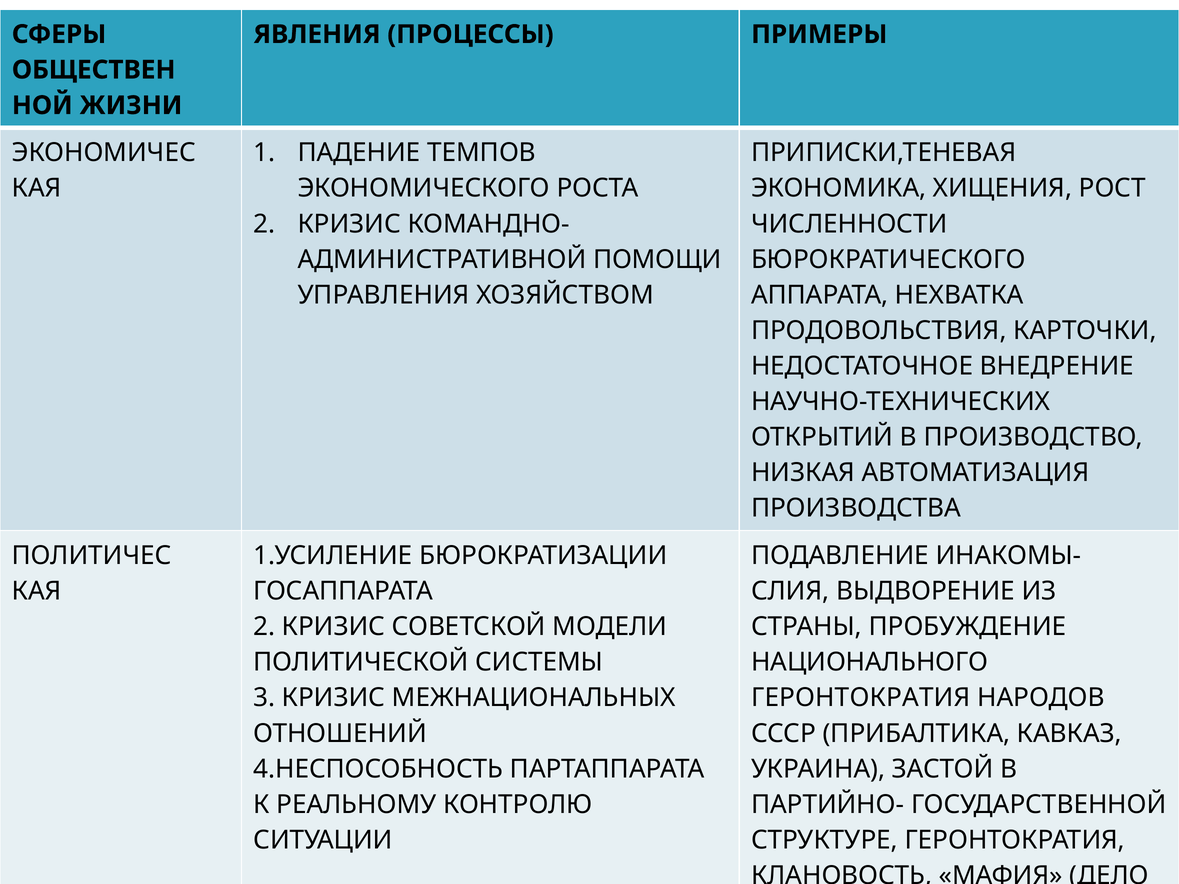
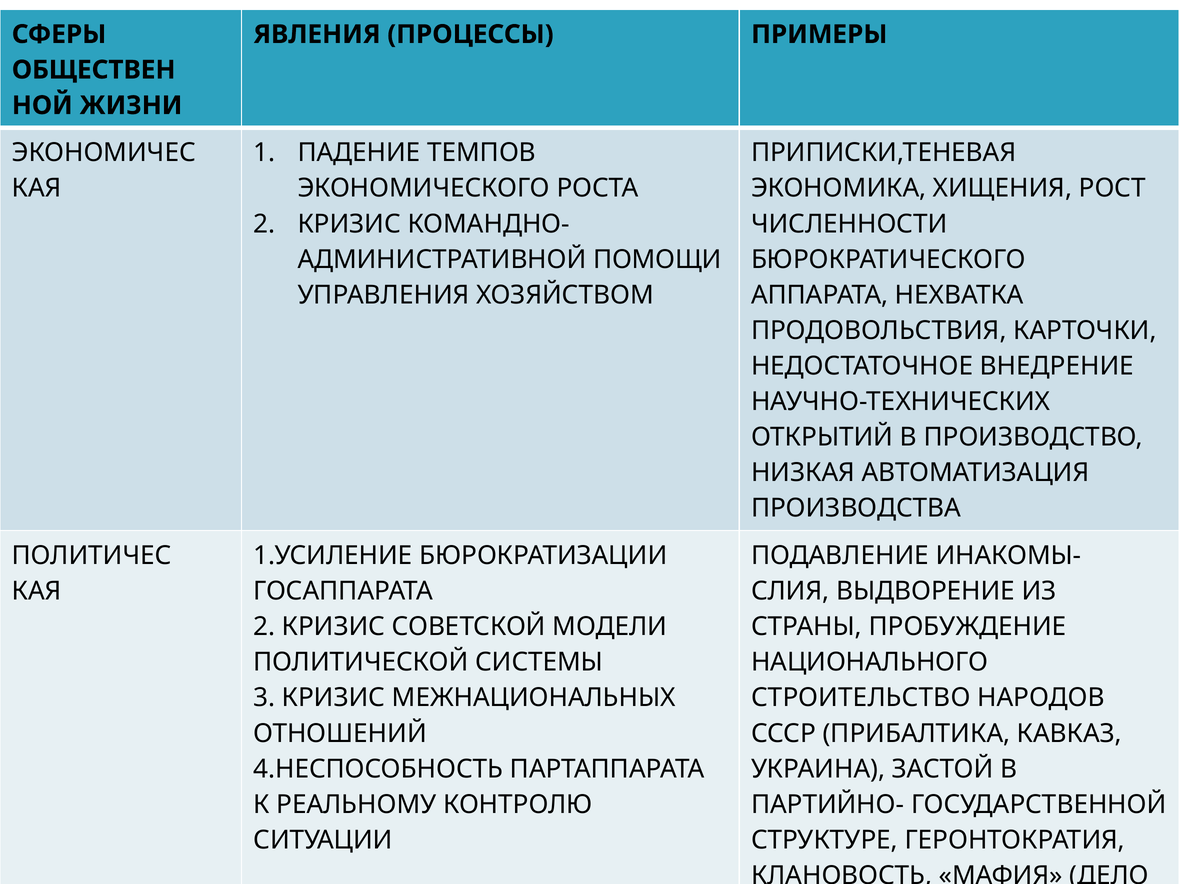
ГЕРОНТОКРАТИЯ at (861, 698): ГЕРОНТОКРАТИЯ -> СТРОИТЕЛЬСТВО
